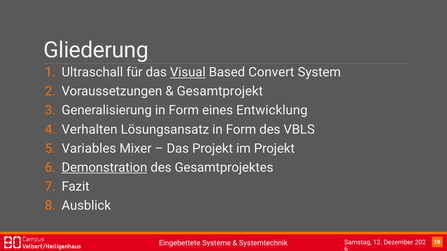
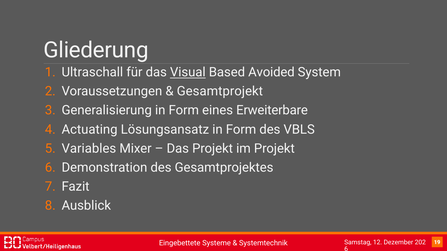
Convert: Convert -> Avoided
Entwicklung: Entwicklung -> Erweiterbare
Verhalten: Verhalten -> Actuating
Demonstration underline: present -> none
